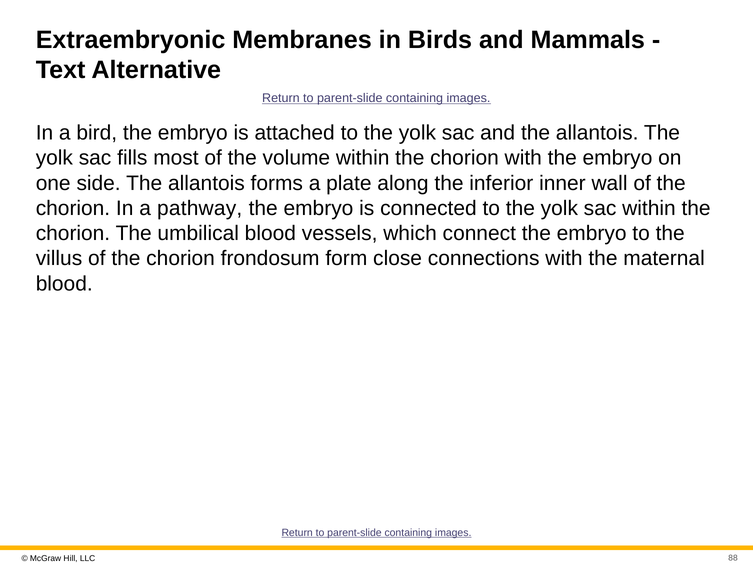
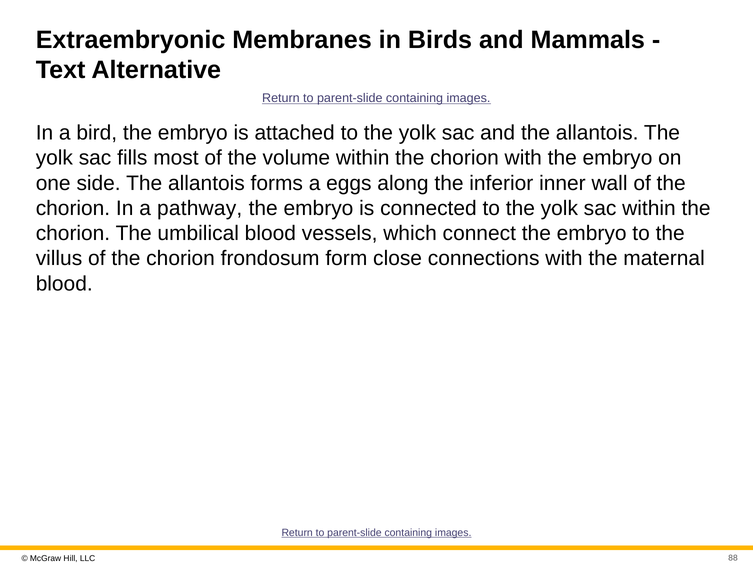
plate: plate -> eggs
